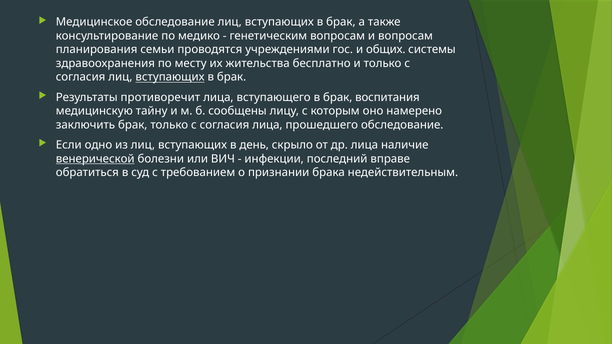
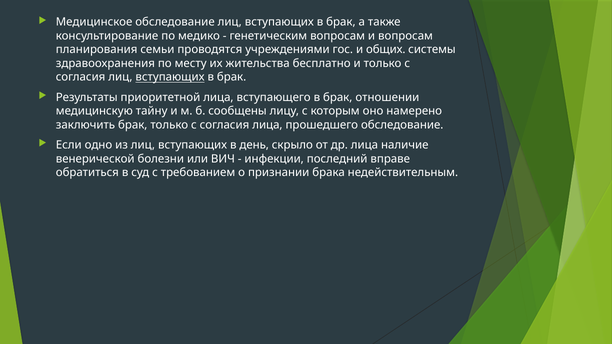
противоречит: противоречит -> приоритетной
воспитания: воспитания -> отношении
венерической underline: present -> none
